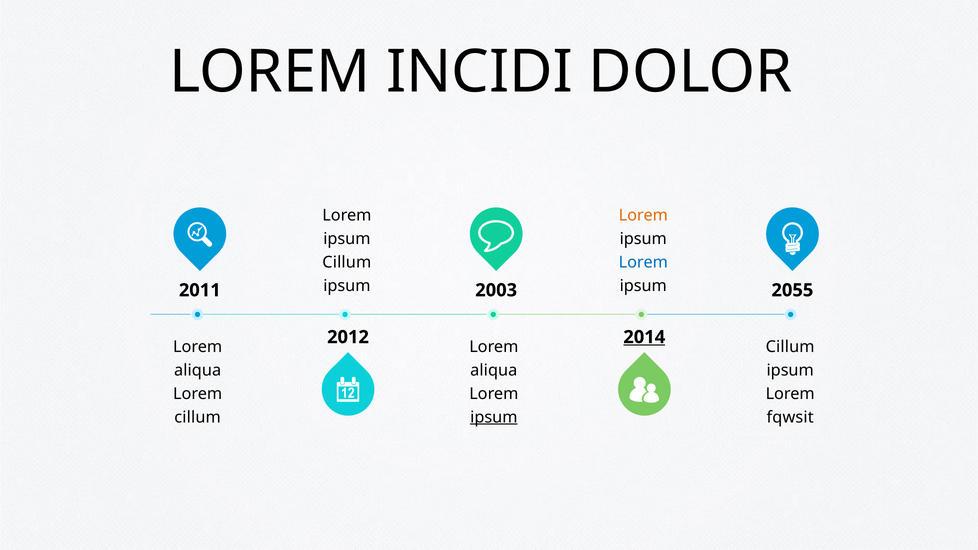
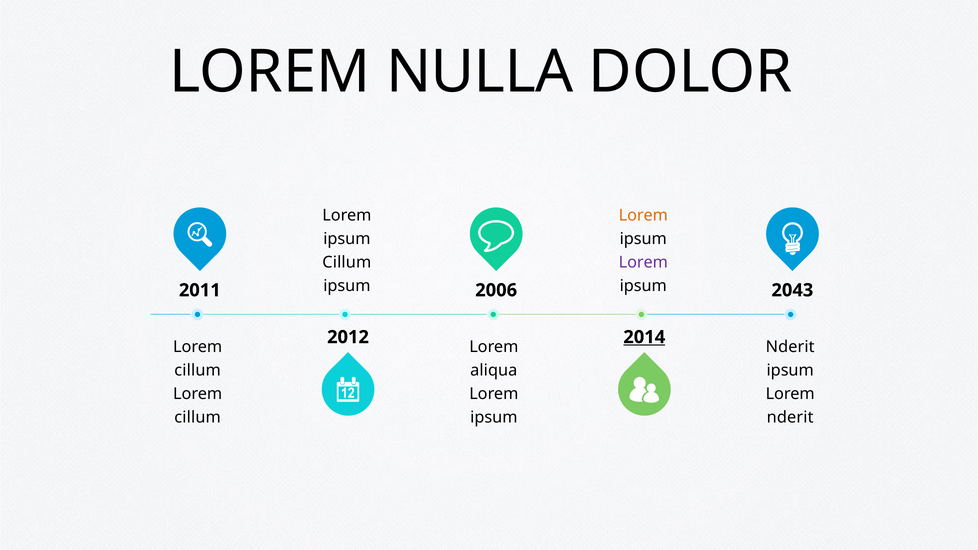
INCIDI: INCIDI -> NULLA
Lorem at (643, 262) colour: blue -> purple
2003: 2003 -> 2006
2055: 2055 -> 2043
Cillum at (790, 347): Cillum -> Nderit
aliqua at (198, 370): aliqua -> cillum
ipsum at (494, 417) underline: present -> none
fqwsit at (790, 417): fqwsit -> nderit
